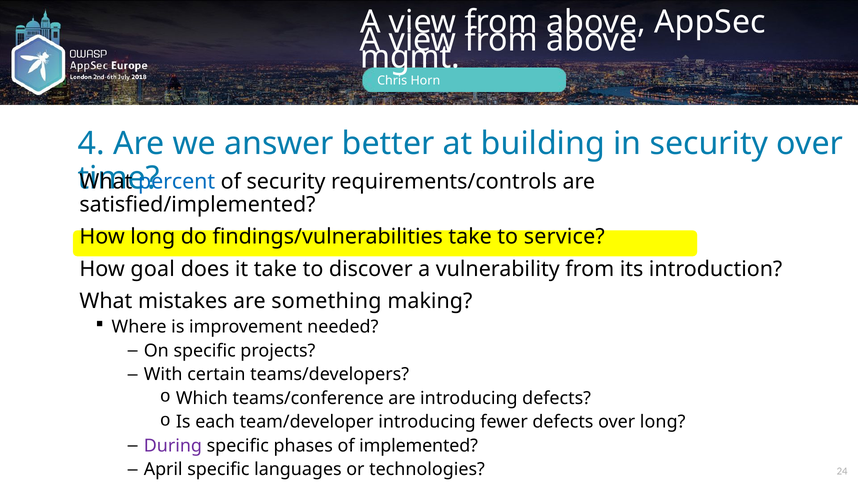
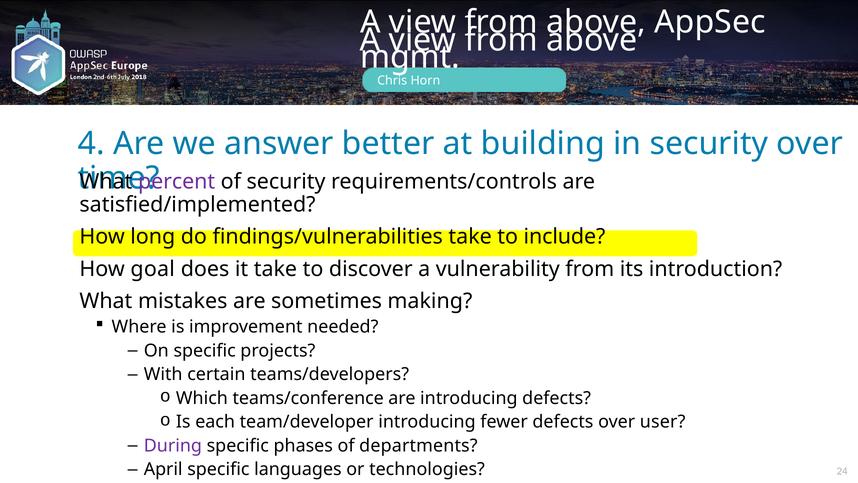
percent colour: blue -> purple
service: service -> include
something: something -> sometimes
over long: long -> user
implemented: implemented -> departments
